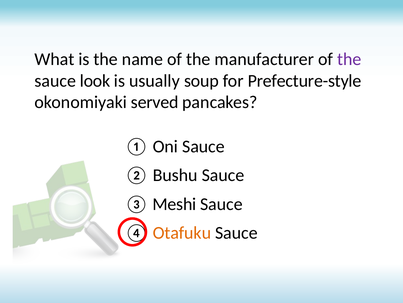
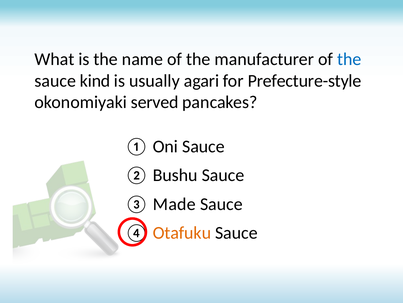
the at (349, 59) colour: purple -> blue
look: look -> kind
soup: soup -> agari
Meshi: Meshi -> Made
